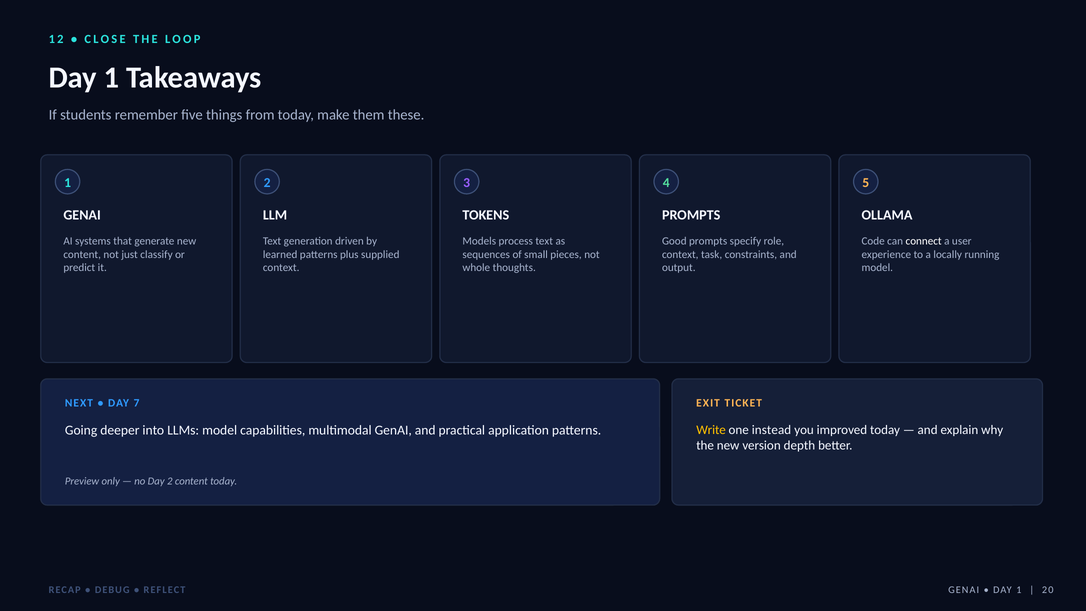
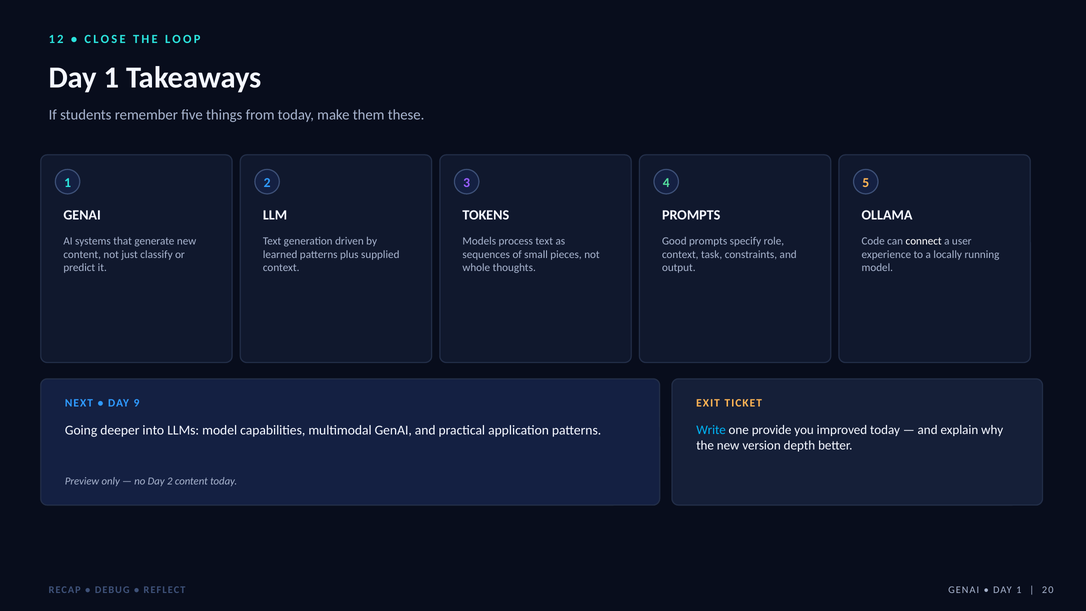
7: 7 -> 9
Write colour: yellow -> light blue
instead: instead -> provide
